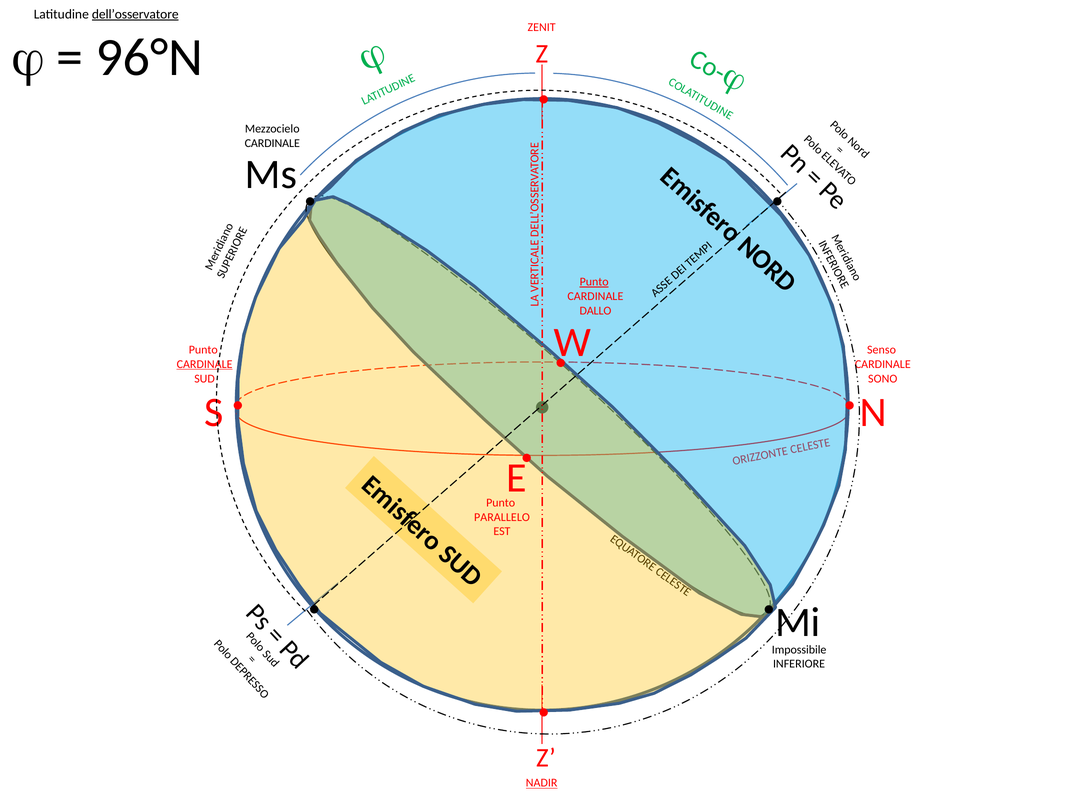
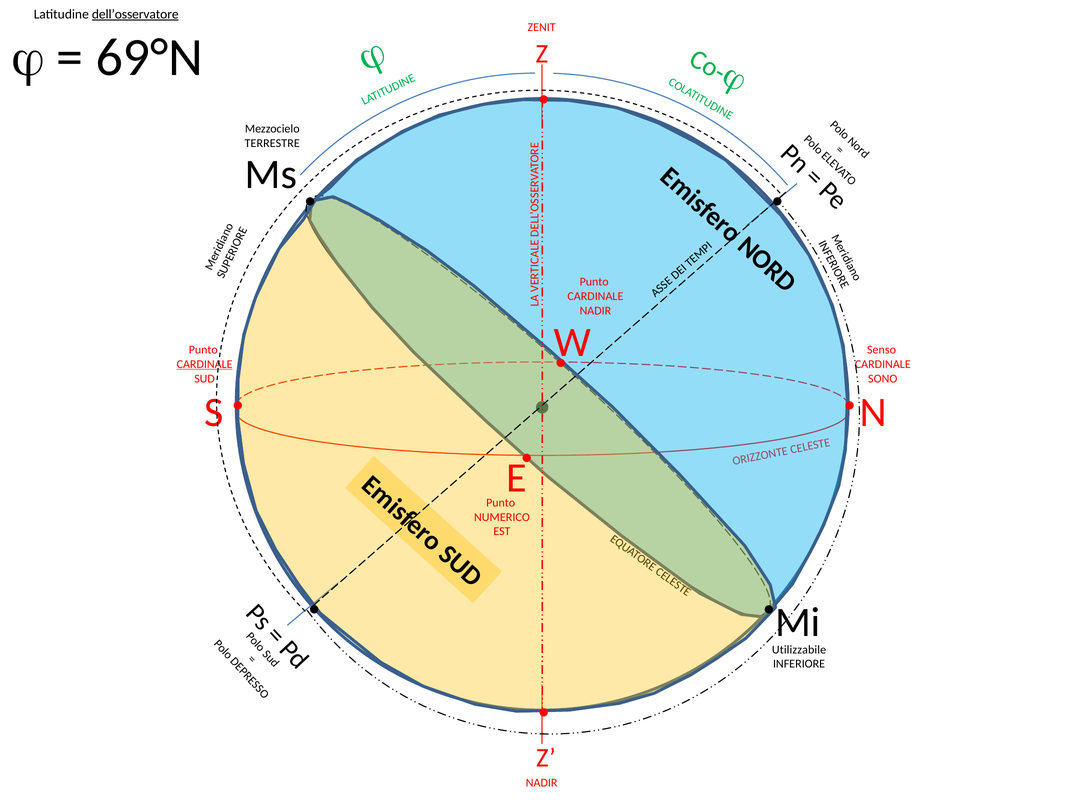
96°N: 96°N -> 69°N
CARDINALE at (272, 143): CARDINALE -> TERRESTRE
Punto at (594, 282) underline: present -> none
DALLO at (595, 311): DALLO -> NADIR
PARALLELO: PARALLELO -> NUMERICO
Impossibile: Impossibile -> Utilizzabile
NADIR at (542, 783) underline: present -> none
